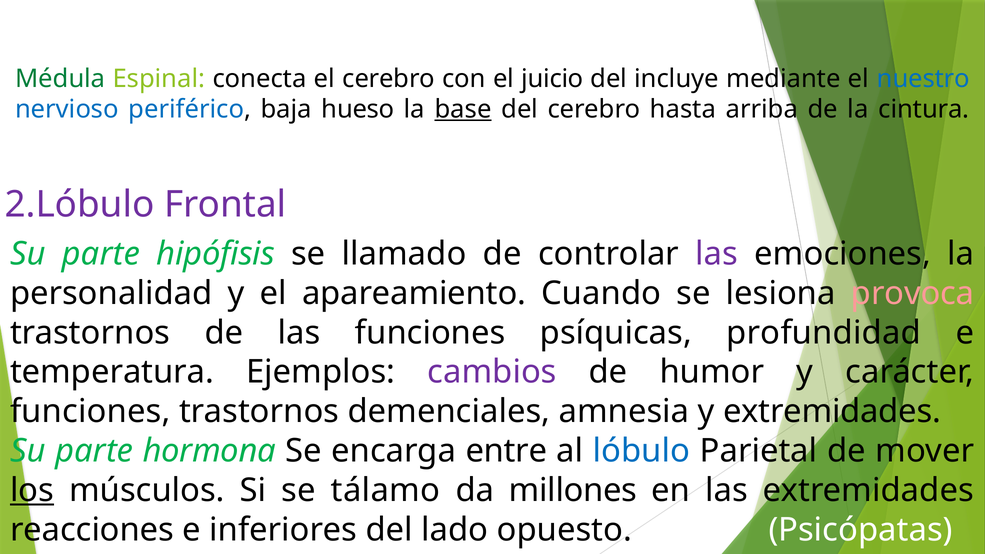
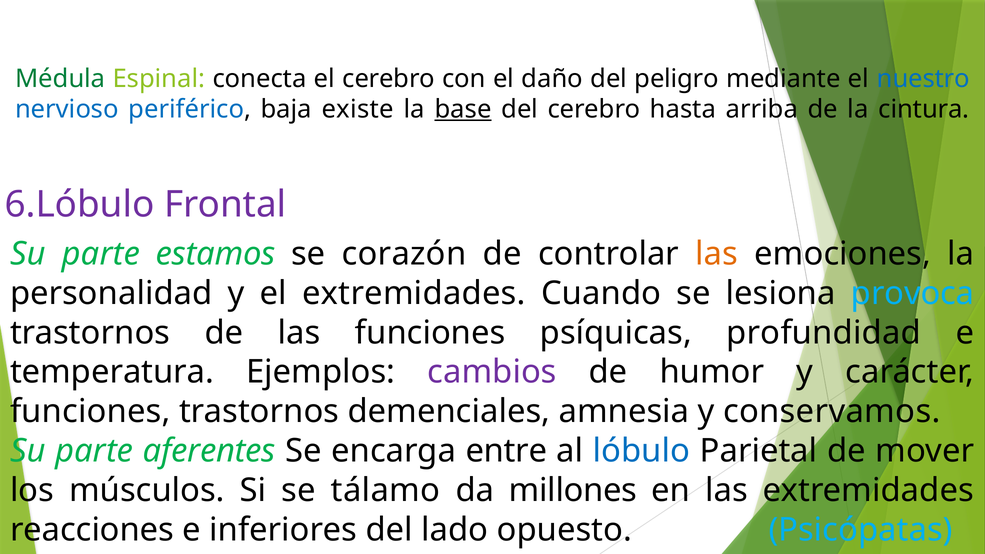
juicio: juicio -> daño
incluye: incluye -> peligro
hueso: hueso -> existe
2.Lóbulo: 2.Lóbulo -> 6.Lóbulo
hipófisis: hipófisis -> estamos
llamado: llamado -> corazón
las at (717, 254) colour: purple -> orange
el apareamiento: apareamiento -> extremidades
provoca colour: pink -> light blue
y extremidades: extremidades -> conservamos
hormona: hormona -> aferentes
los underline: present -> none
Psicópatas colour: white -> light blue
